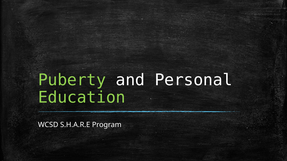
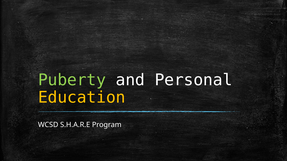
Education colour: light green -> yellow
